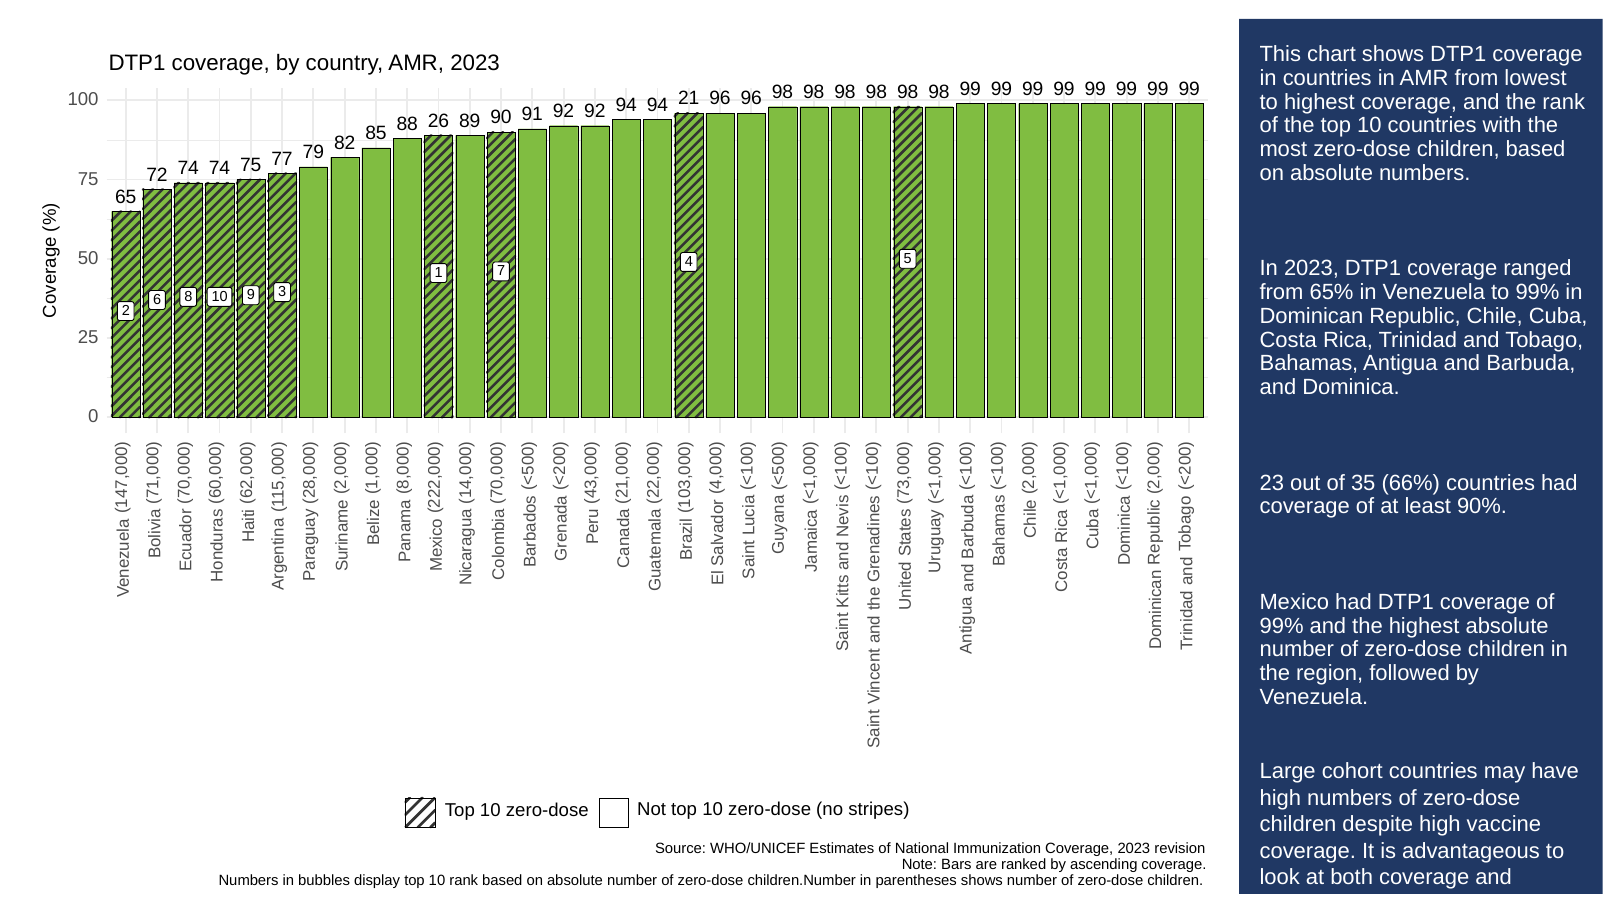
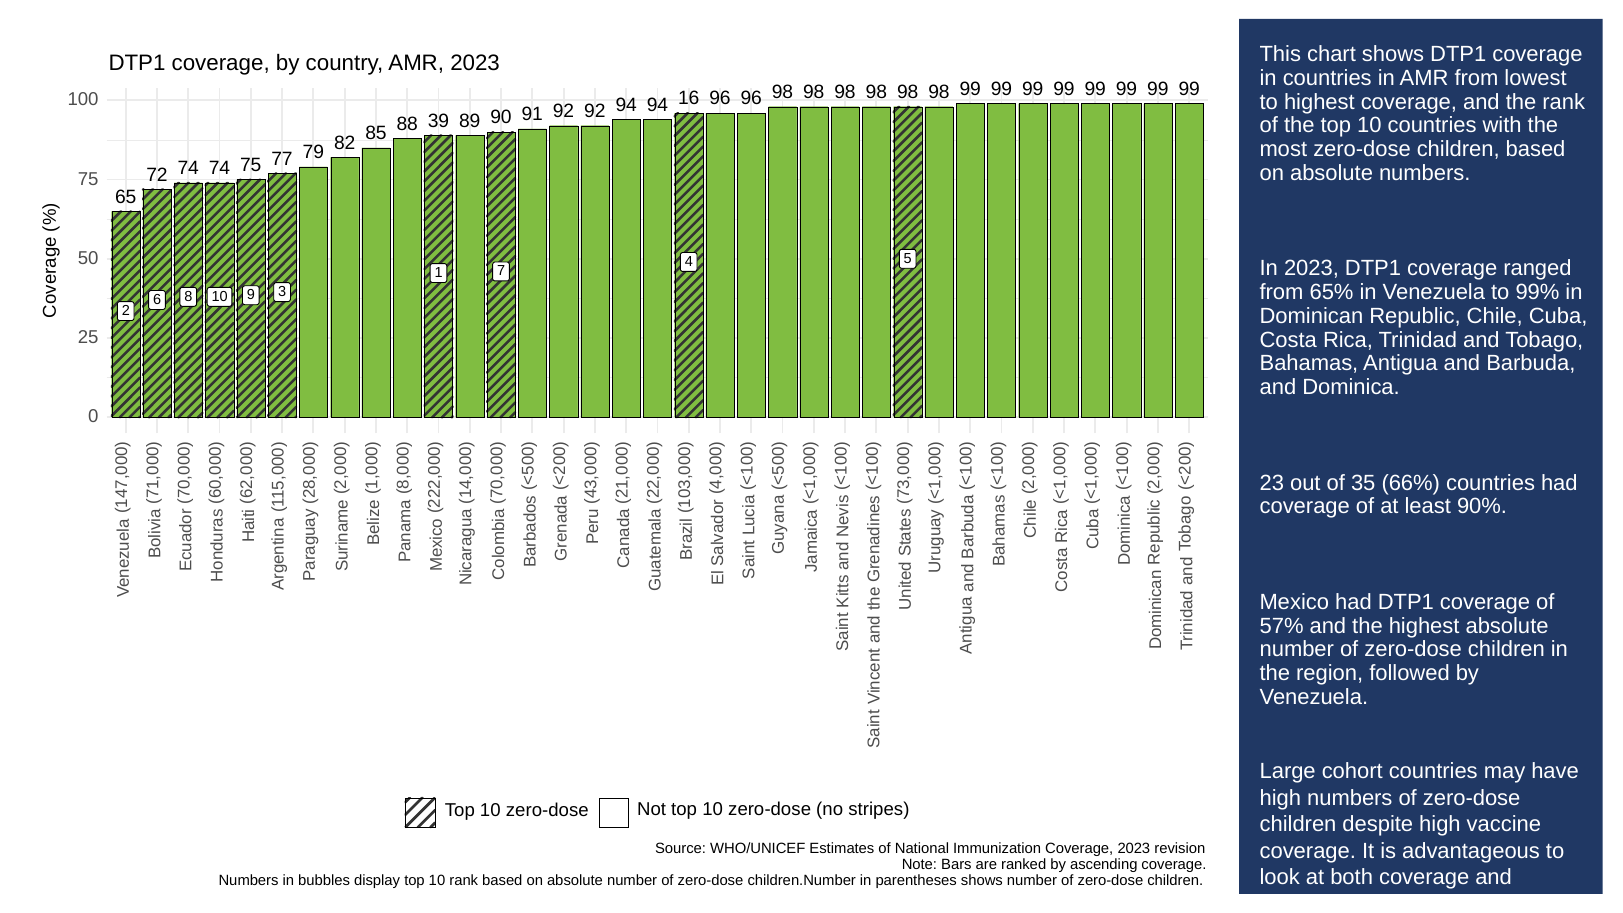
21: 21 -> 16
26: 26 -> 39
99% at (1282, 626): 99% -> 57%
